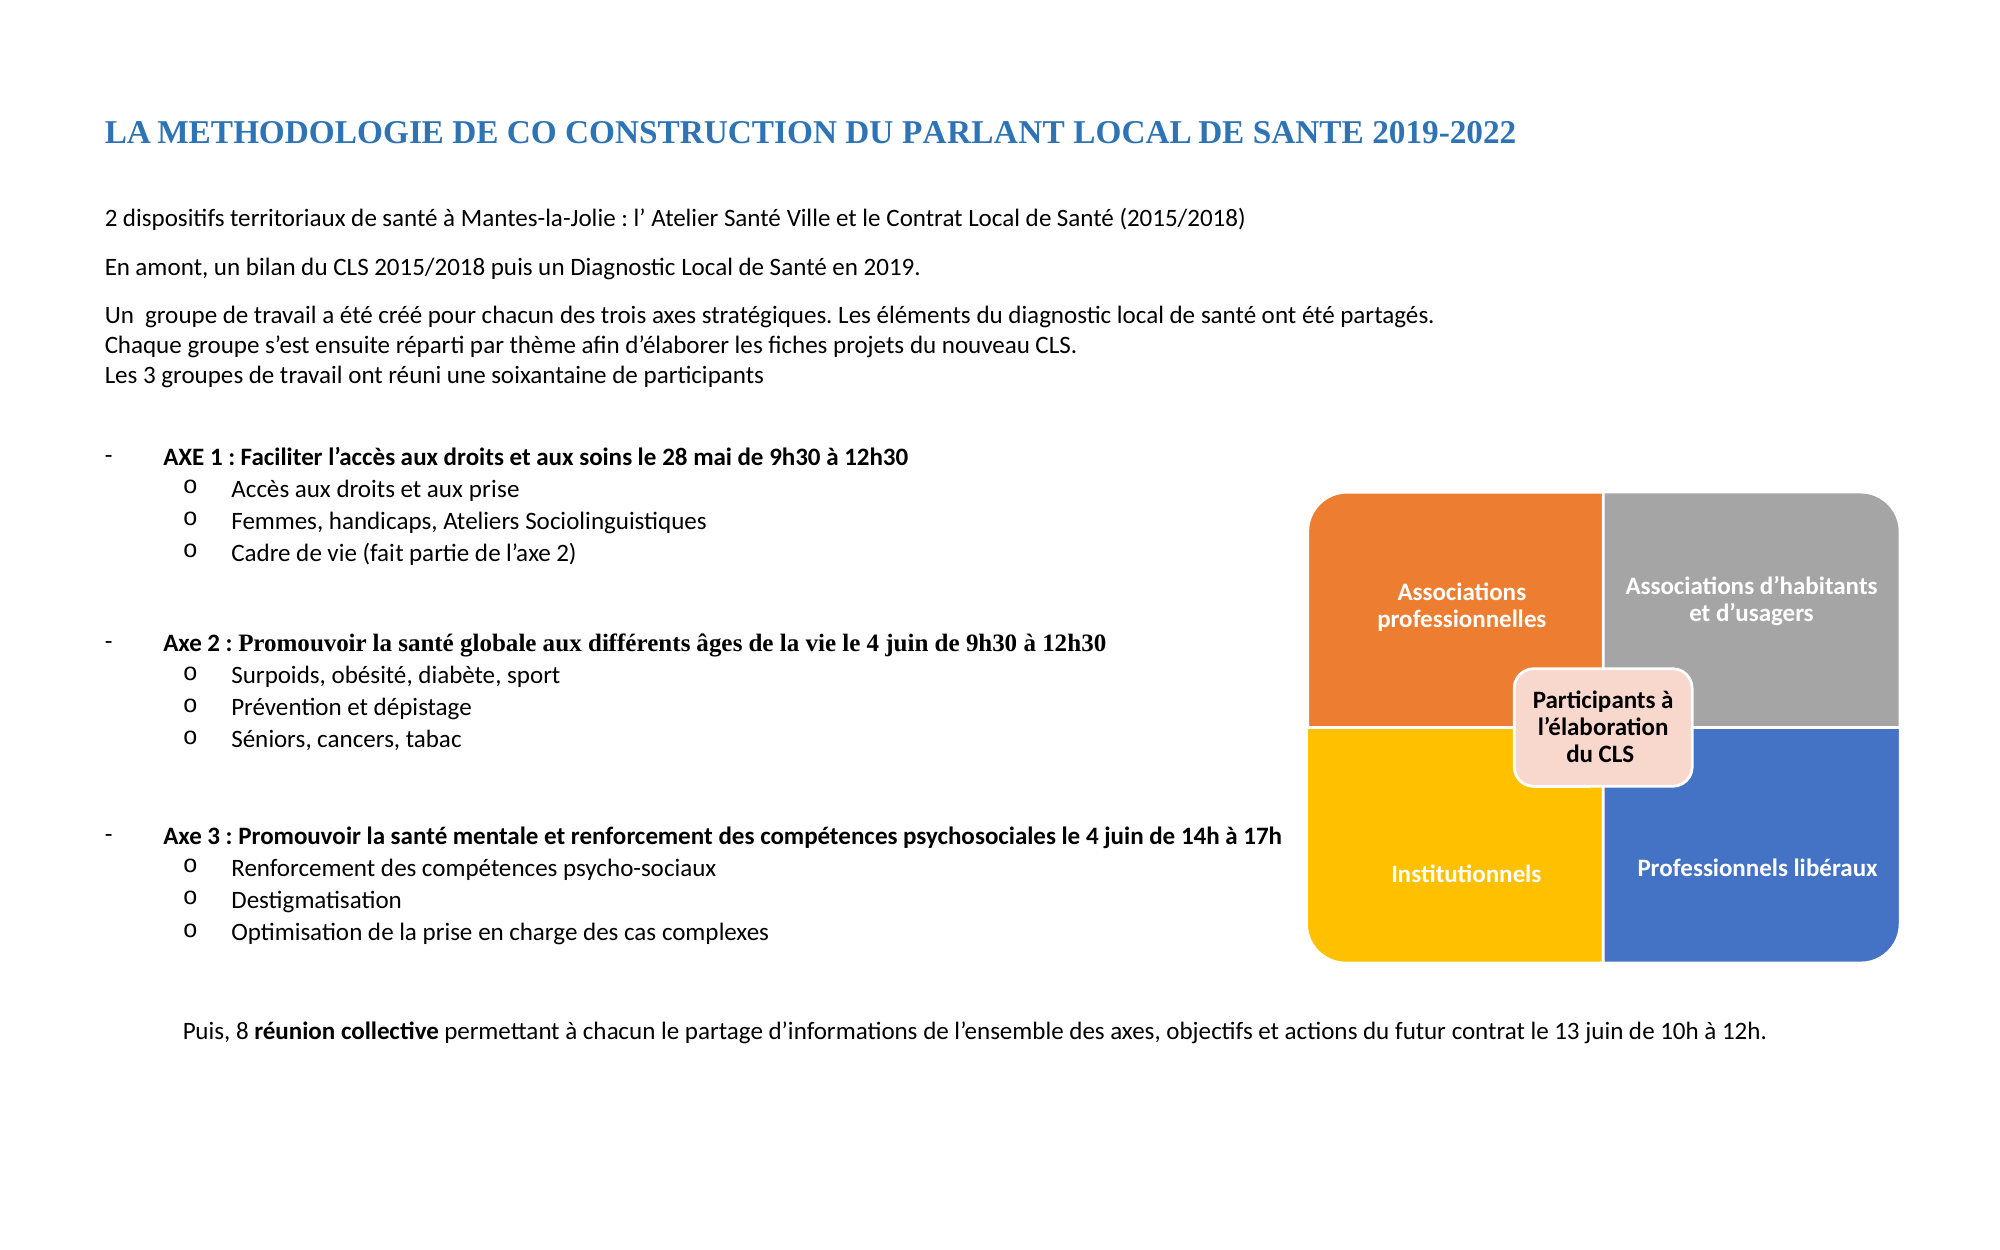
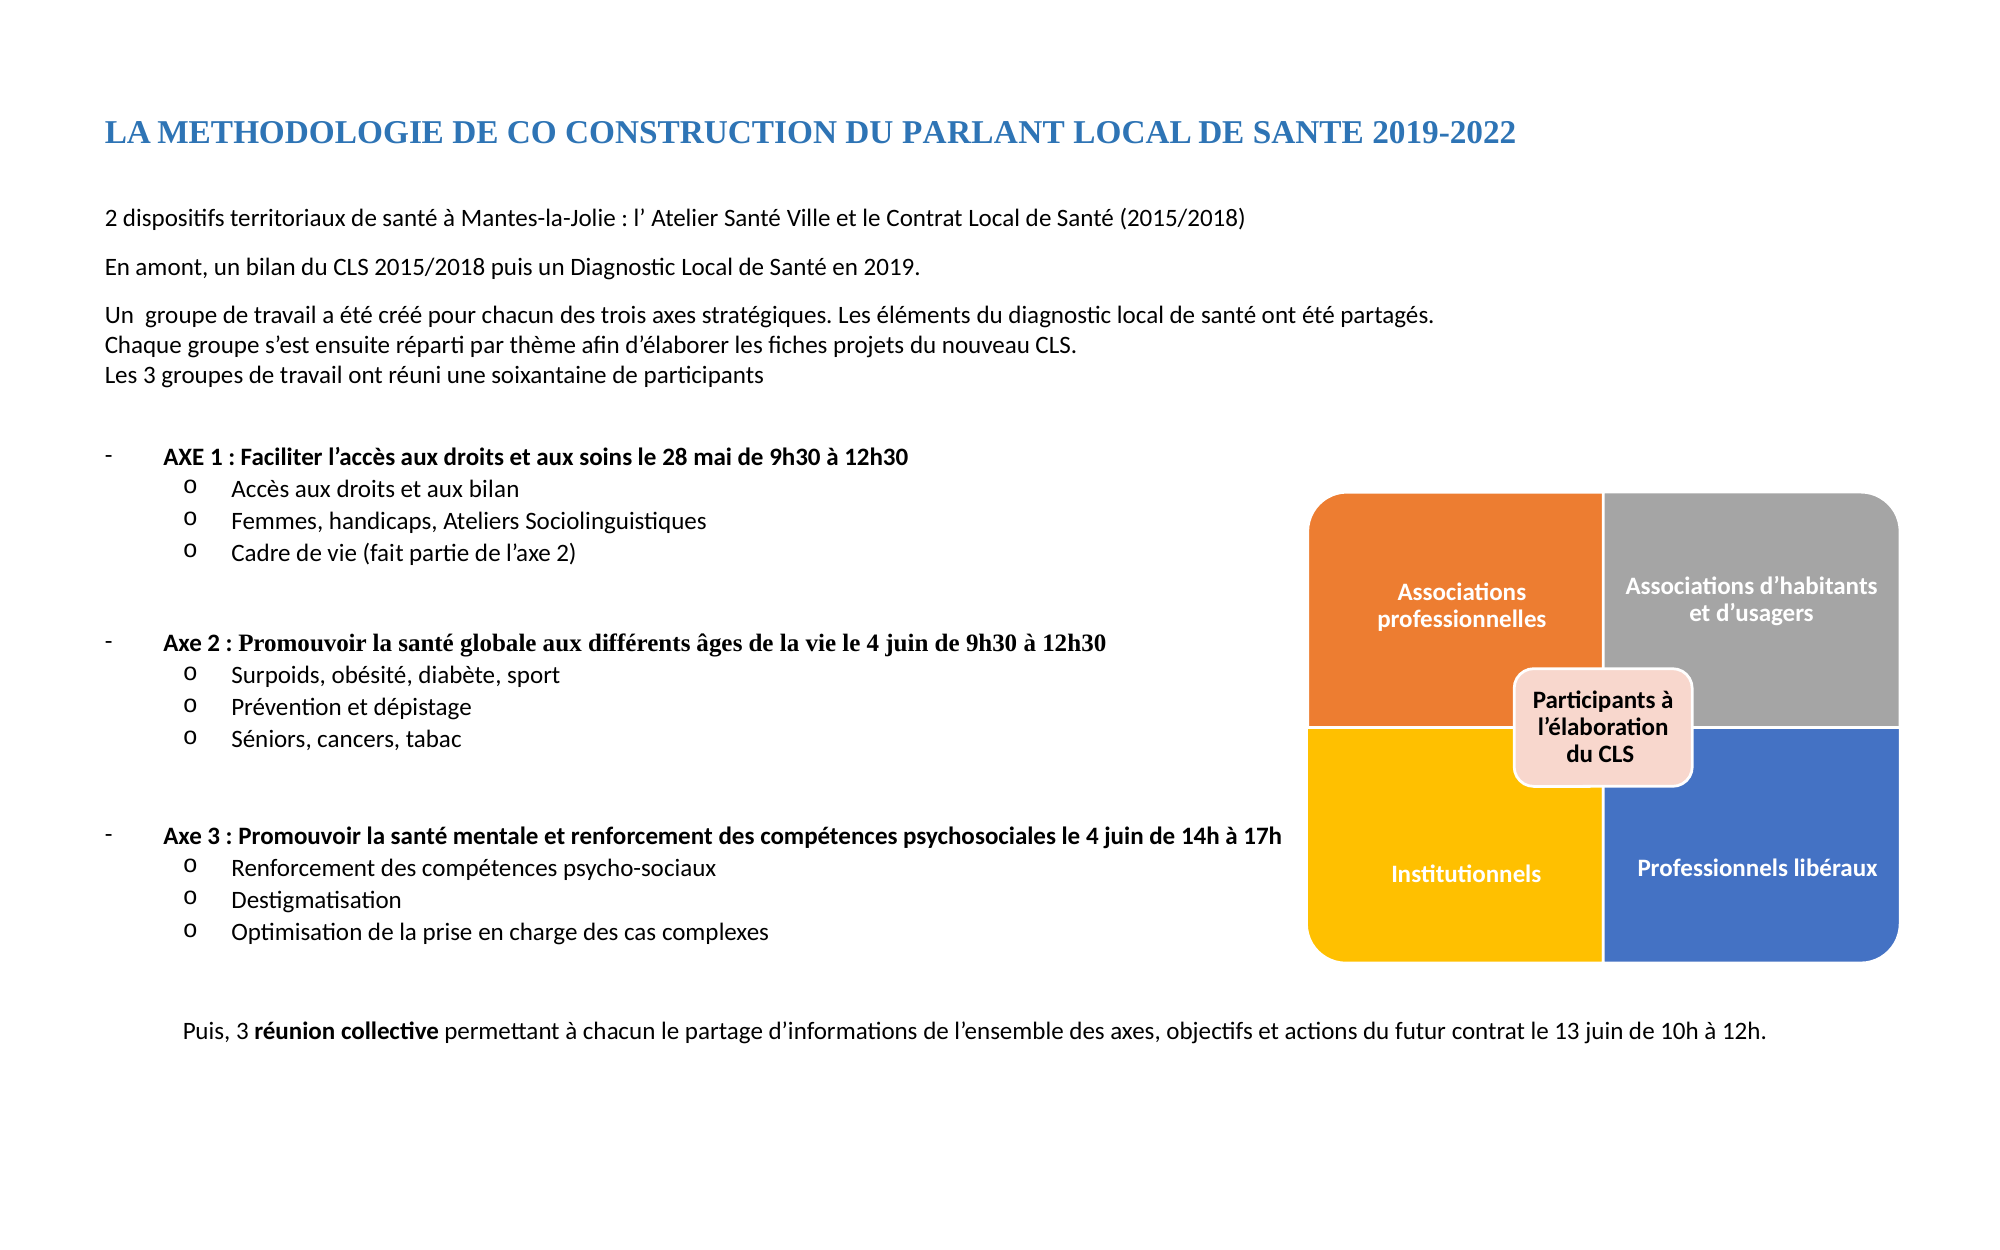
aux prise: prise -> bilan
Puis 8: 8 -> 3
